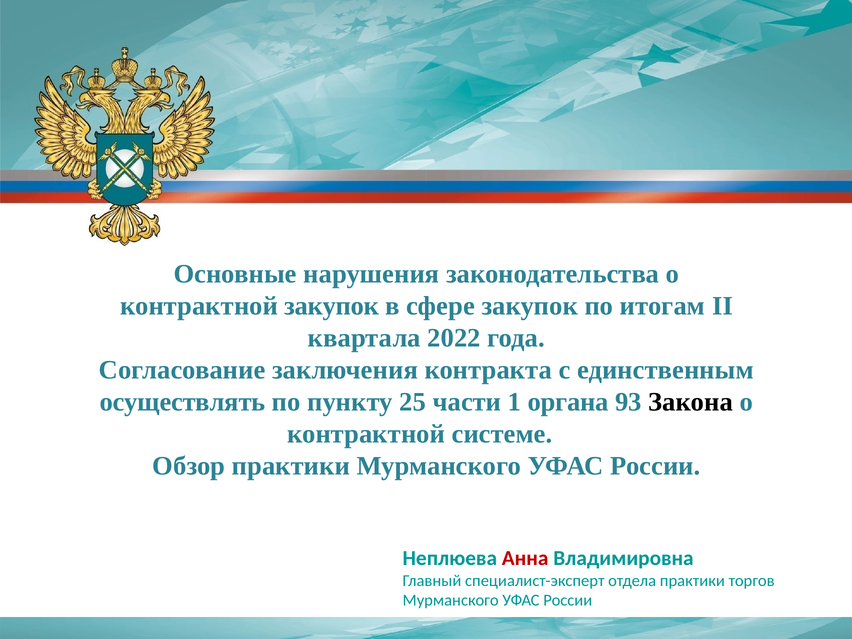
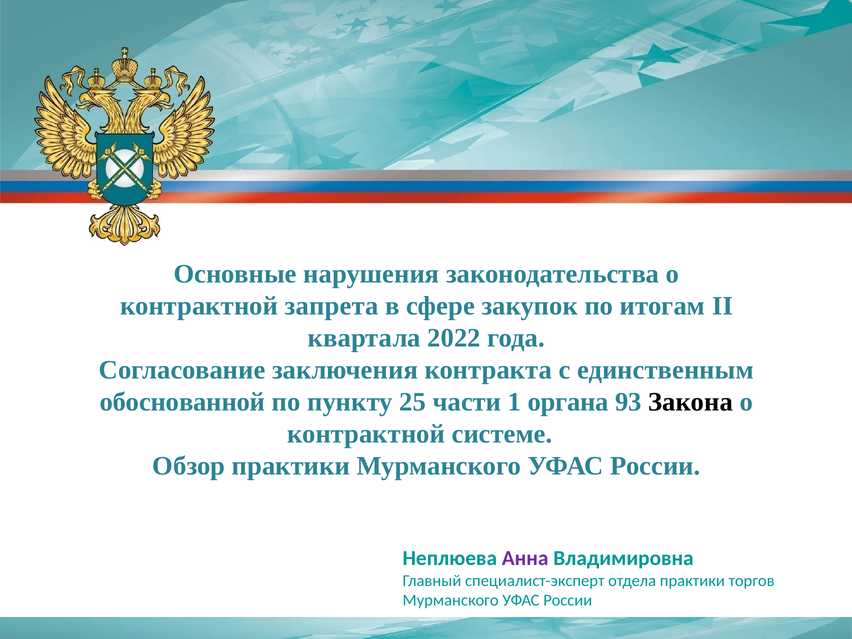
контрактной закупок: закупок -> запрета
осуществлять: осуществлять -> обоснованной
Анна colour: red -> purple
